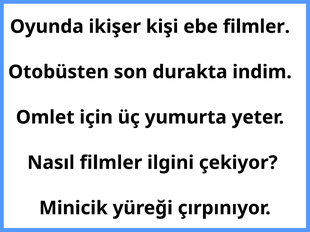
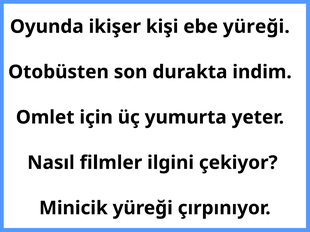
ebe filmler: filmler -> yüreği
